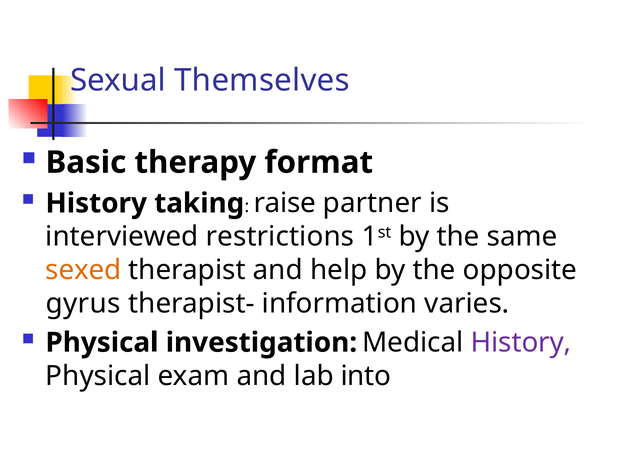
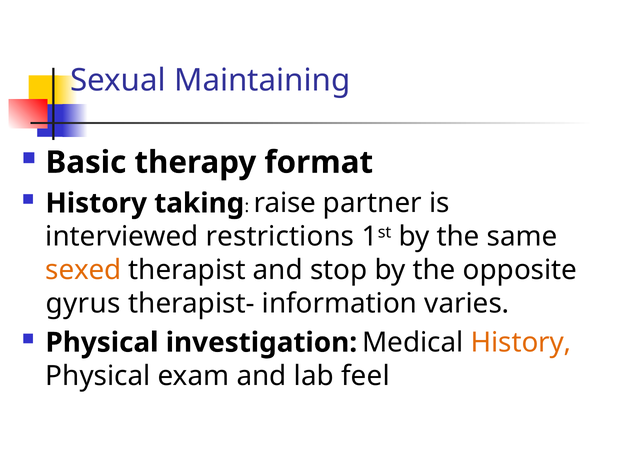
Themselves: Themselves -> Maintaining
help: help -> stop
History at (521, 343) colour: purple -> orange
into: into -> feel
